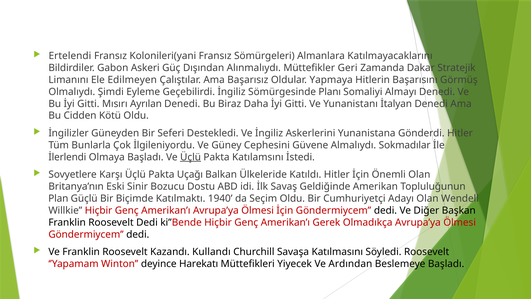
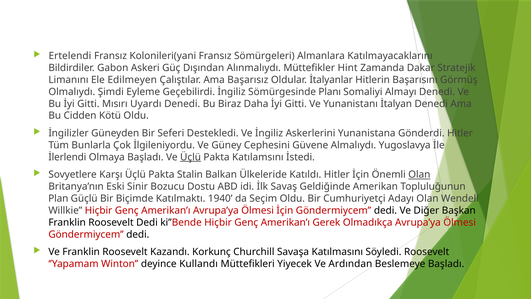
Geri: Geri -> Hint
Yapmaya: Yapmaya -> İtalyanlar
Ayrılan: Ayrılan -> Uyardı
Sokmadılar: Sokmadılar -> Yugoslavya
Uçağı: Uçağı -> Stalin
Olan at (419, 174) underline: none -> present
Kullandı: Kullandı -> Korkunç
Harekatı: Harekatı -> Kullandı
